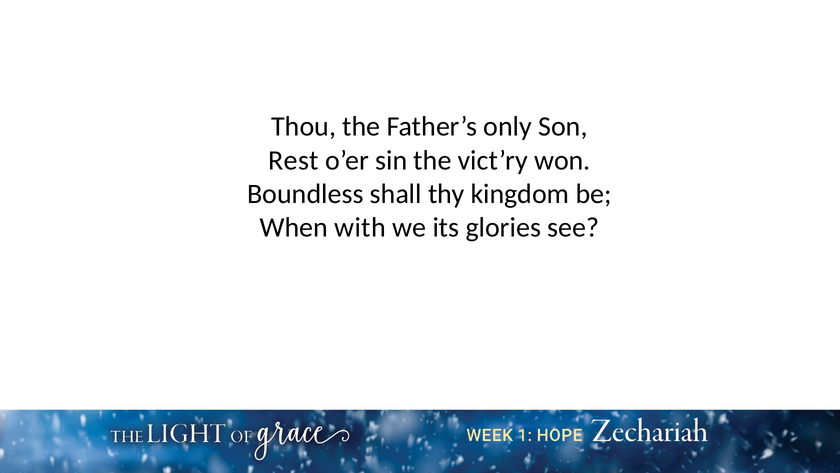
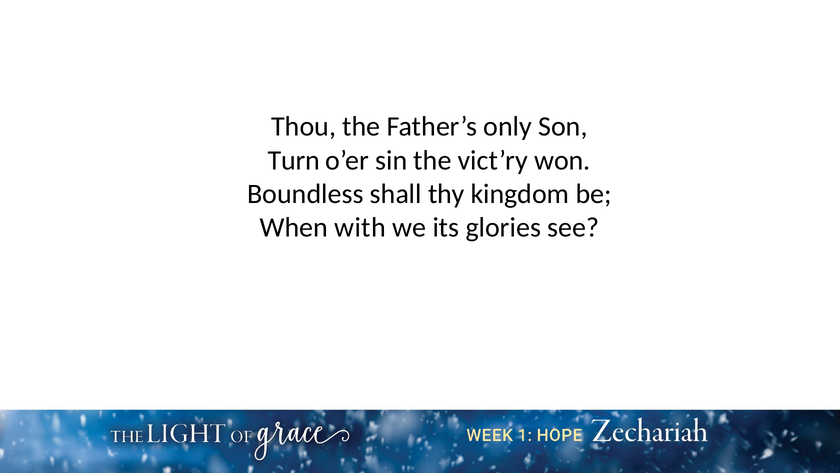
Rest: Rest -> Turn
